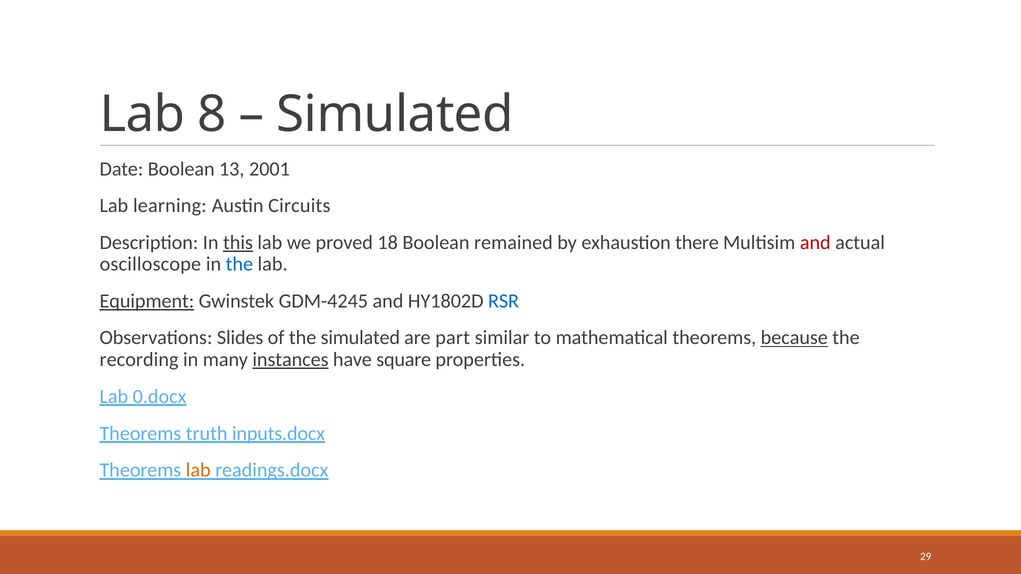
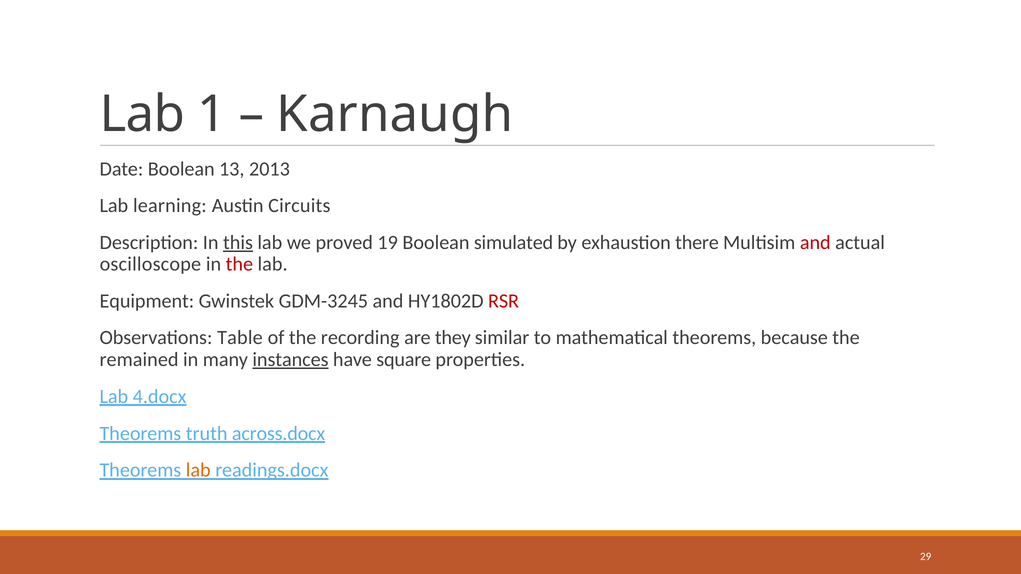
8: 8 -> 1
Simulated at (395, 114): Simulated -> Karnaugh
2001: 2001 -> 2013
18: 18 -> 19
remained: remained -> simulated
the at (239, 264) colour: blue -> red
Equipment underline: present -> none
GDM-4245: GDM-4245 -> GDM-3245
RSR colour: blue -> red
Slides: Slides -> Table
the simulated: simulated -> recording
part: part -> they
because underline: present -> none
recording: recording -> remained
0.docx: 0.docx -> 4.docx
inputs.docx: inputs.docx -> across.docx
